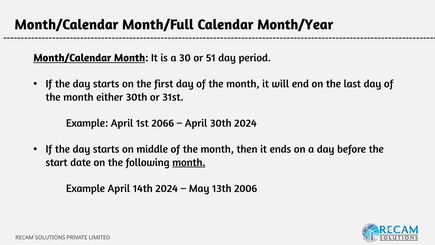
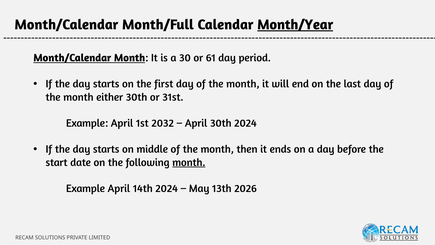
Month/Year underline: none -> present
51: 51 -> 61
2066: 2066 -> 2032
2006: 2006 -> 2026
